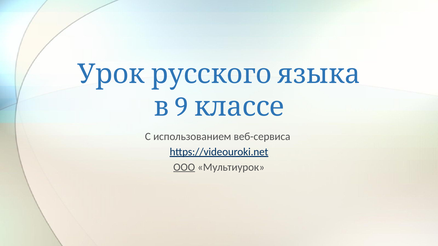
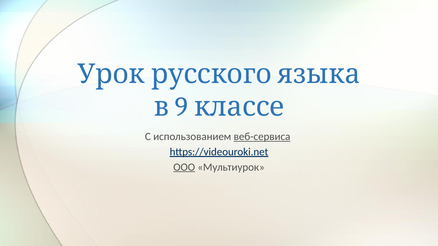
веб-сервиса underline: none -> present
